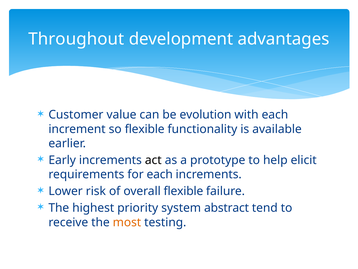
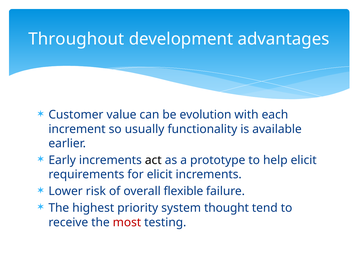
so flexible: flexible -> usually
for each: each -> elicit
abstract: abstract -> thought
most colour: orange -> red
